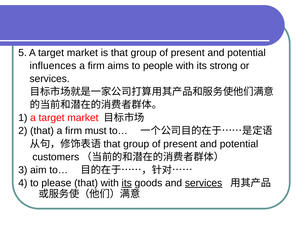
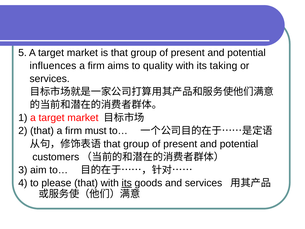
people: people -> quality
strong: strong -> taking
services at (204, 183) underline: present -> none
